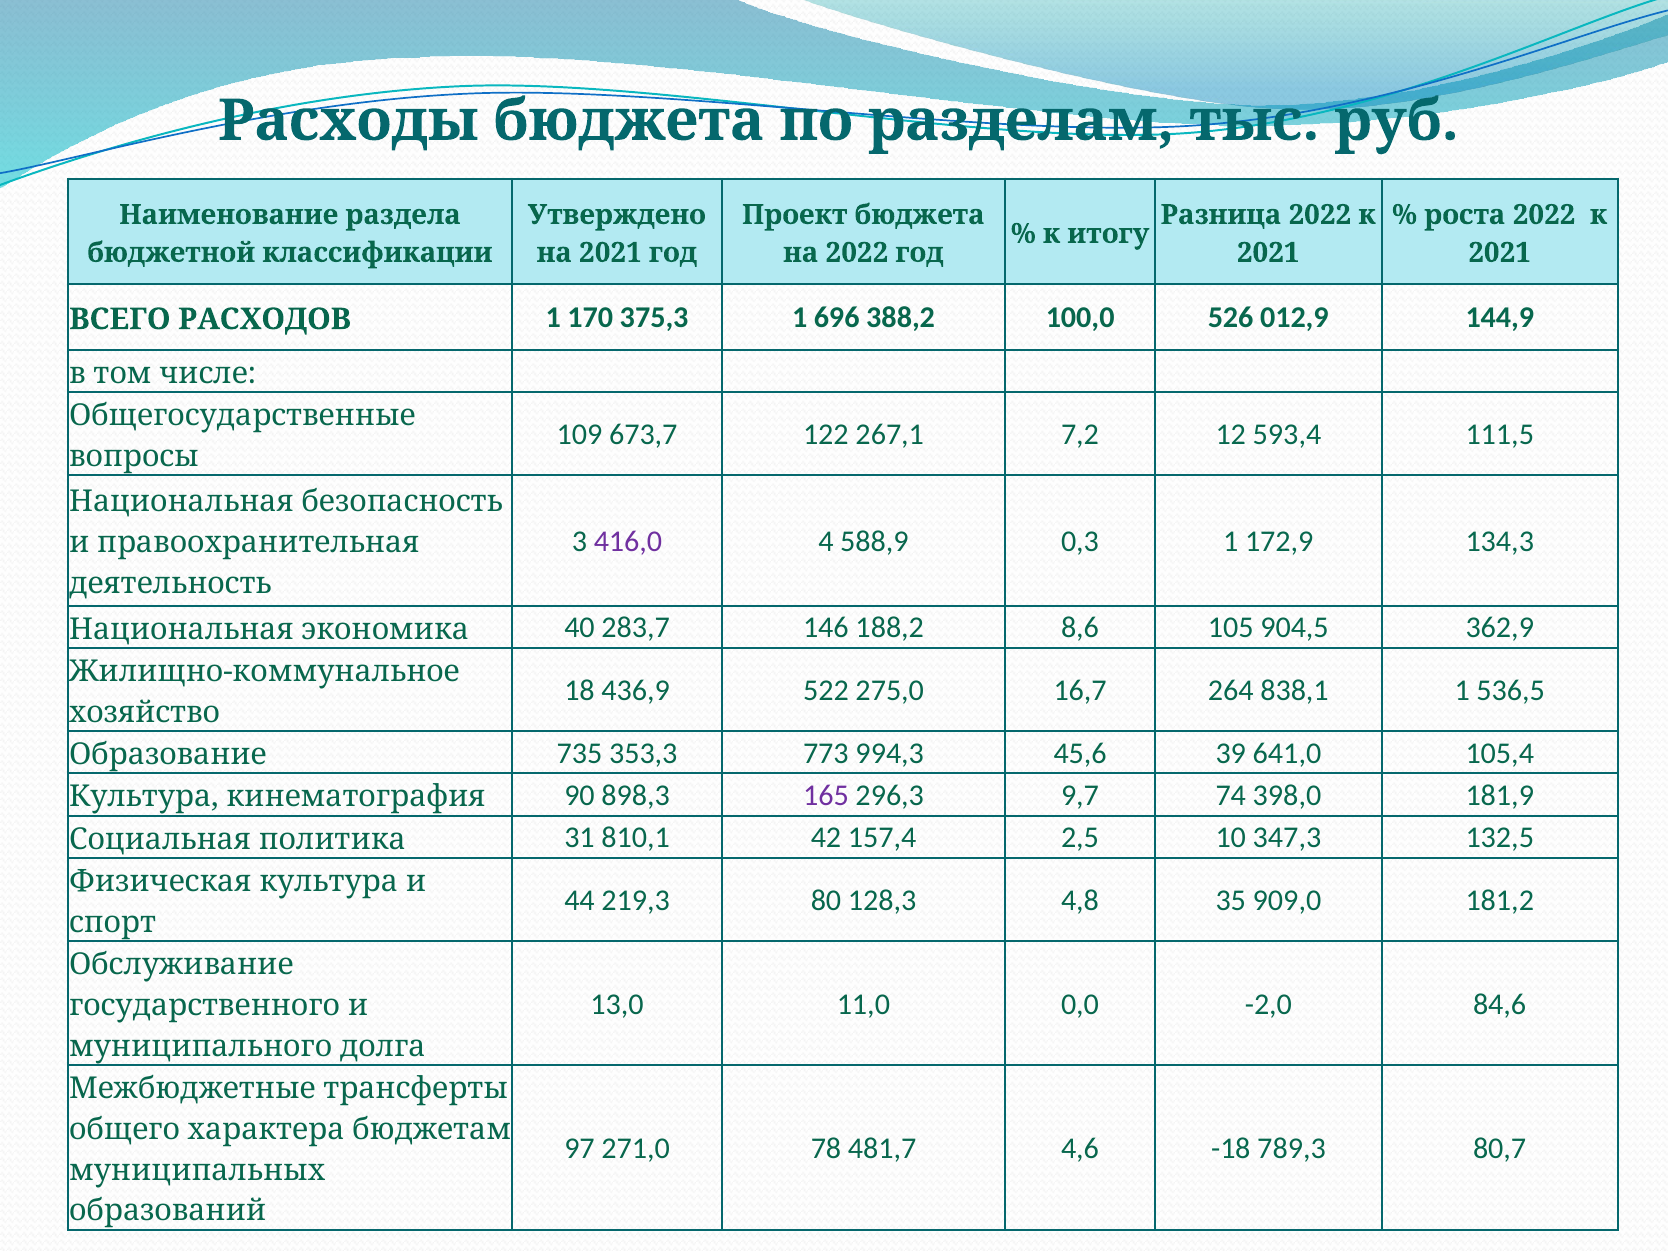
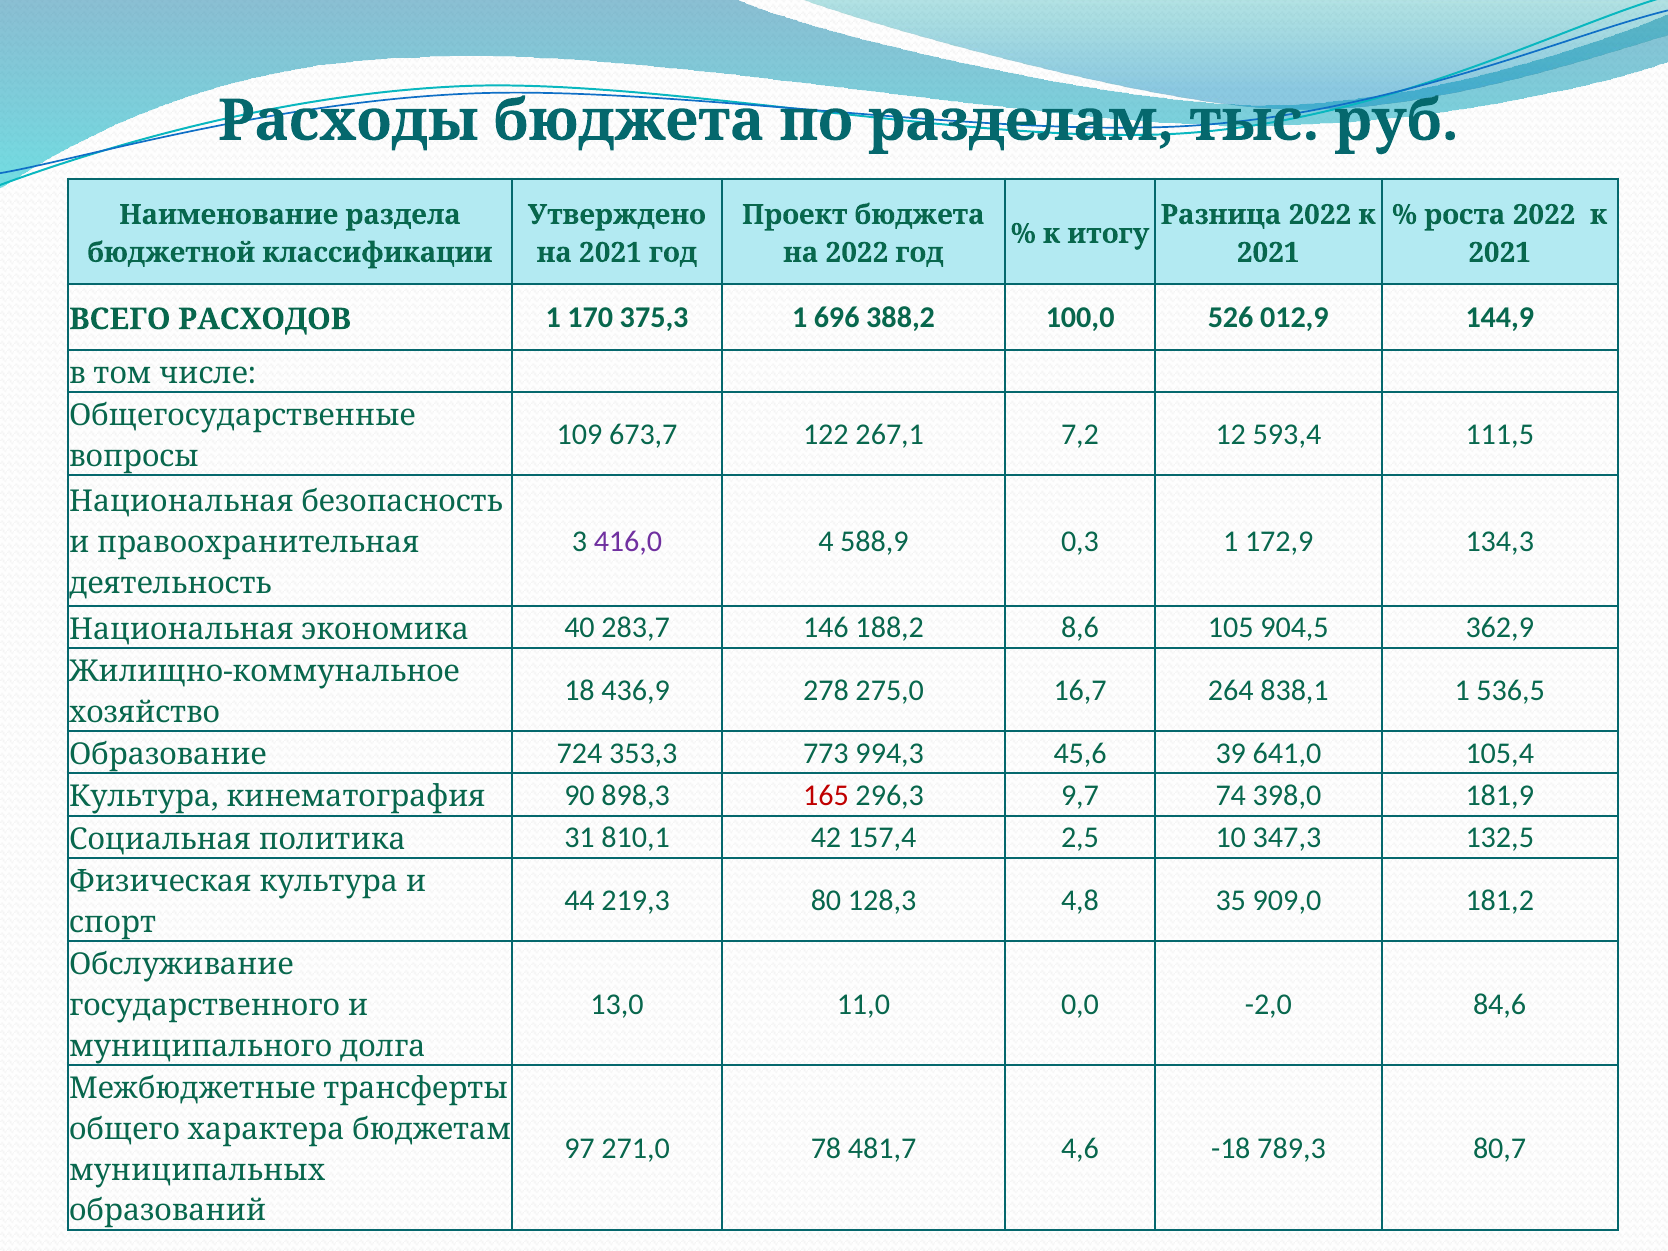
522: 522 -> 278
735: 735 -> 724
165 colour: purple -> red
